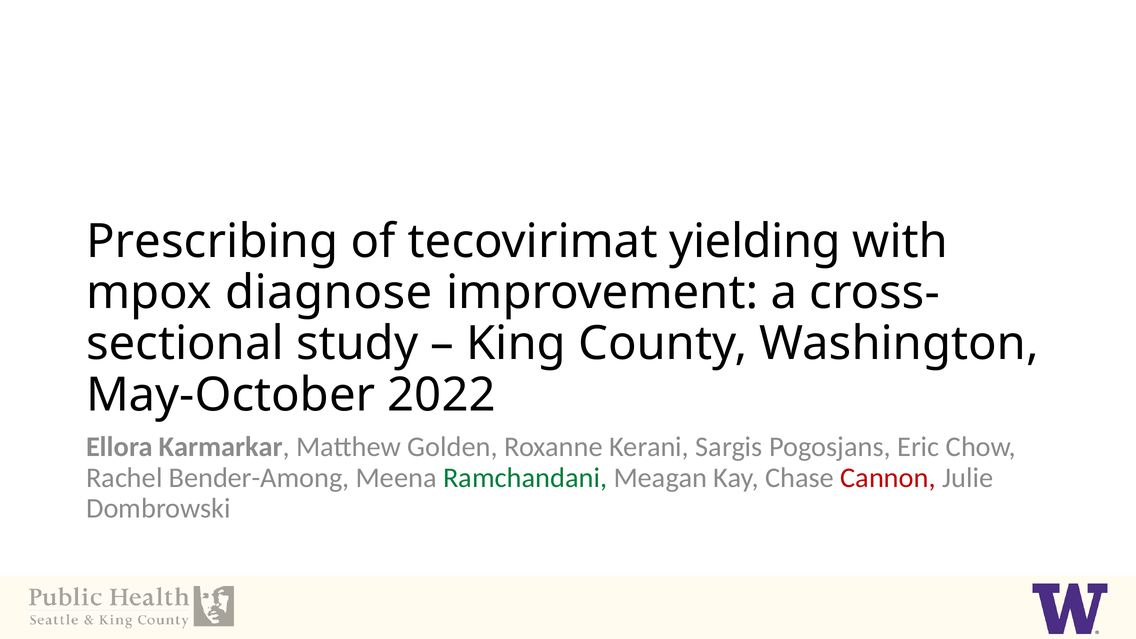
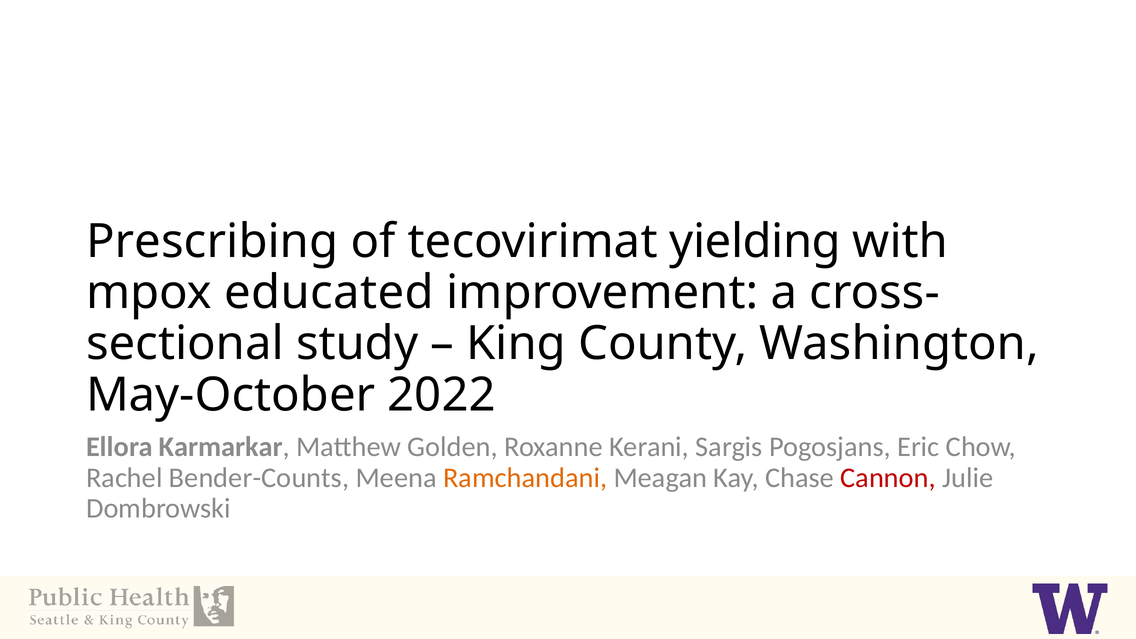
diagnose: diagnose -> educated
Bender-Among: Bender-Among -> Bender-Counts
Ramchandani colour: green -> orange
